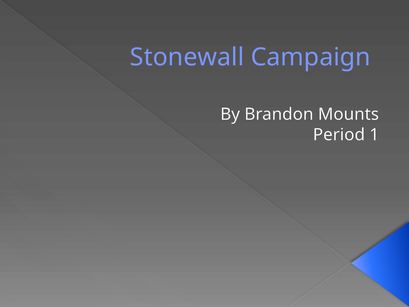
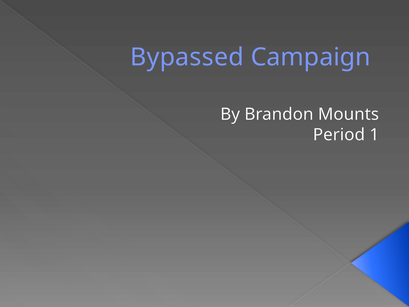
Stonewall: Stonewall -> Bypassed
